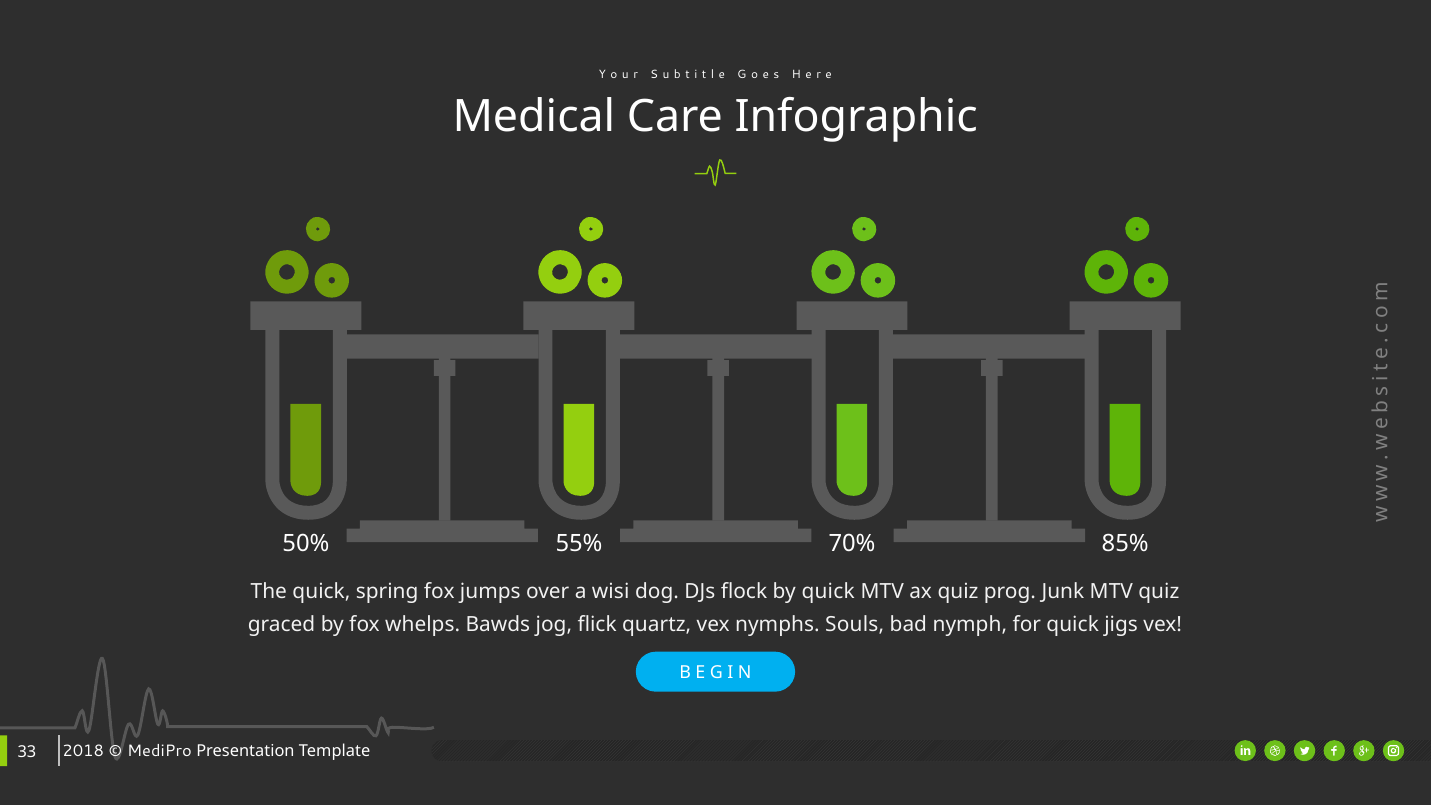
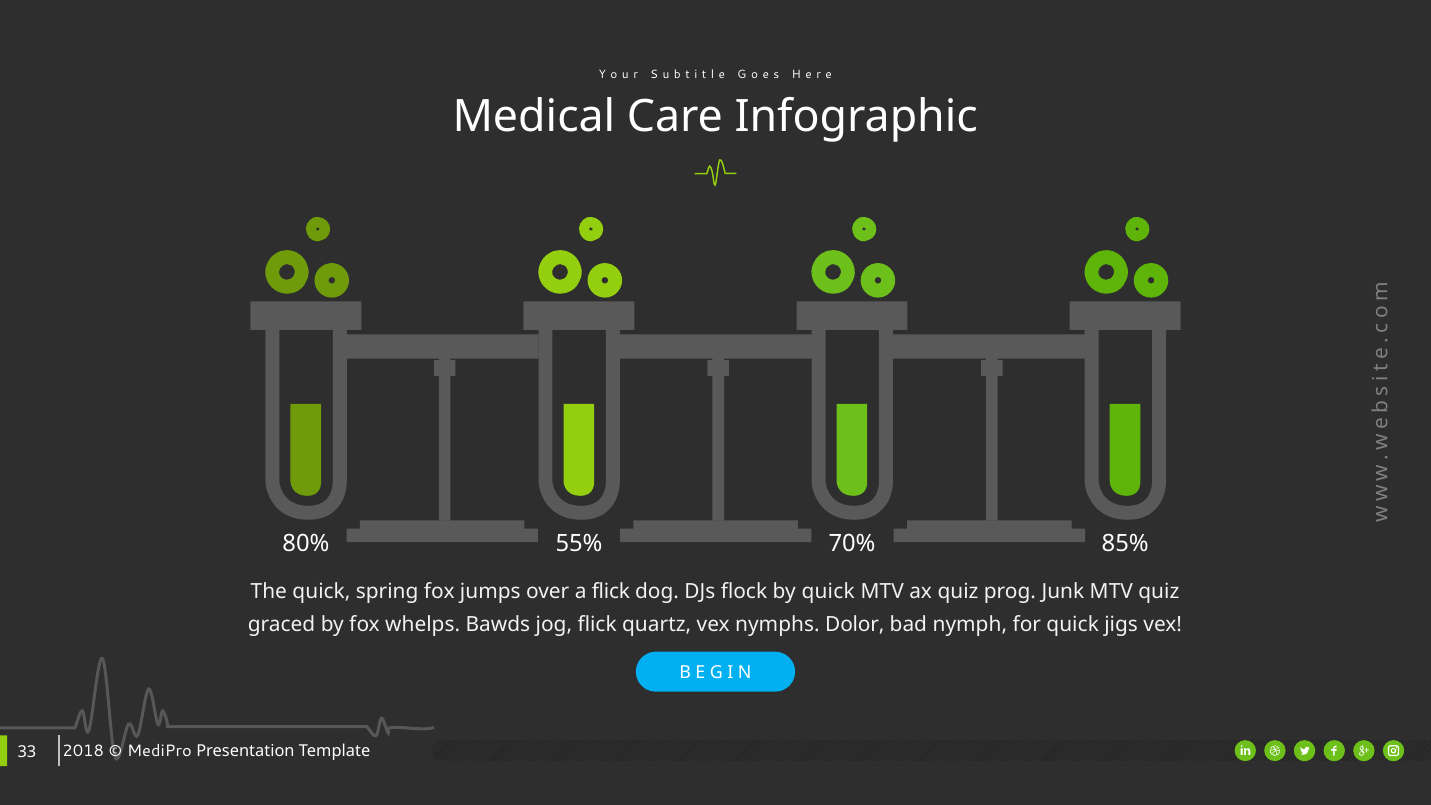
50%: 50% -> 80%
a wisi: wisi -> flick
Souls: Souls -> Dolor
